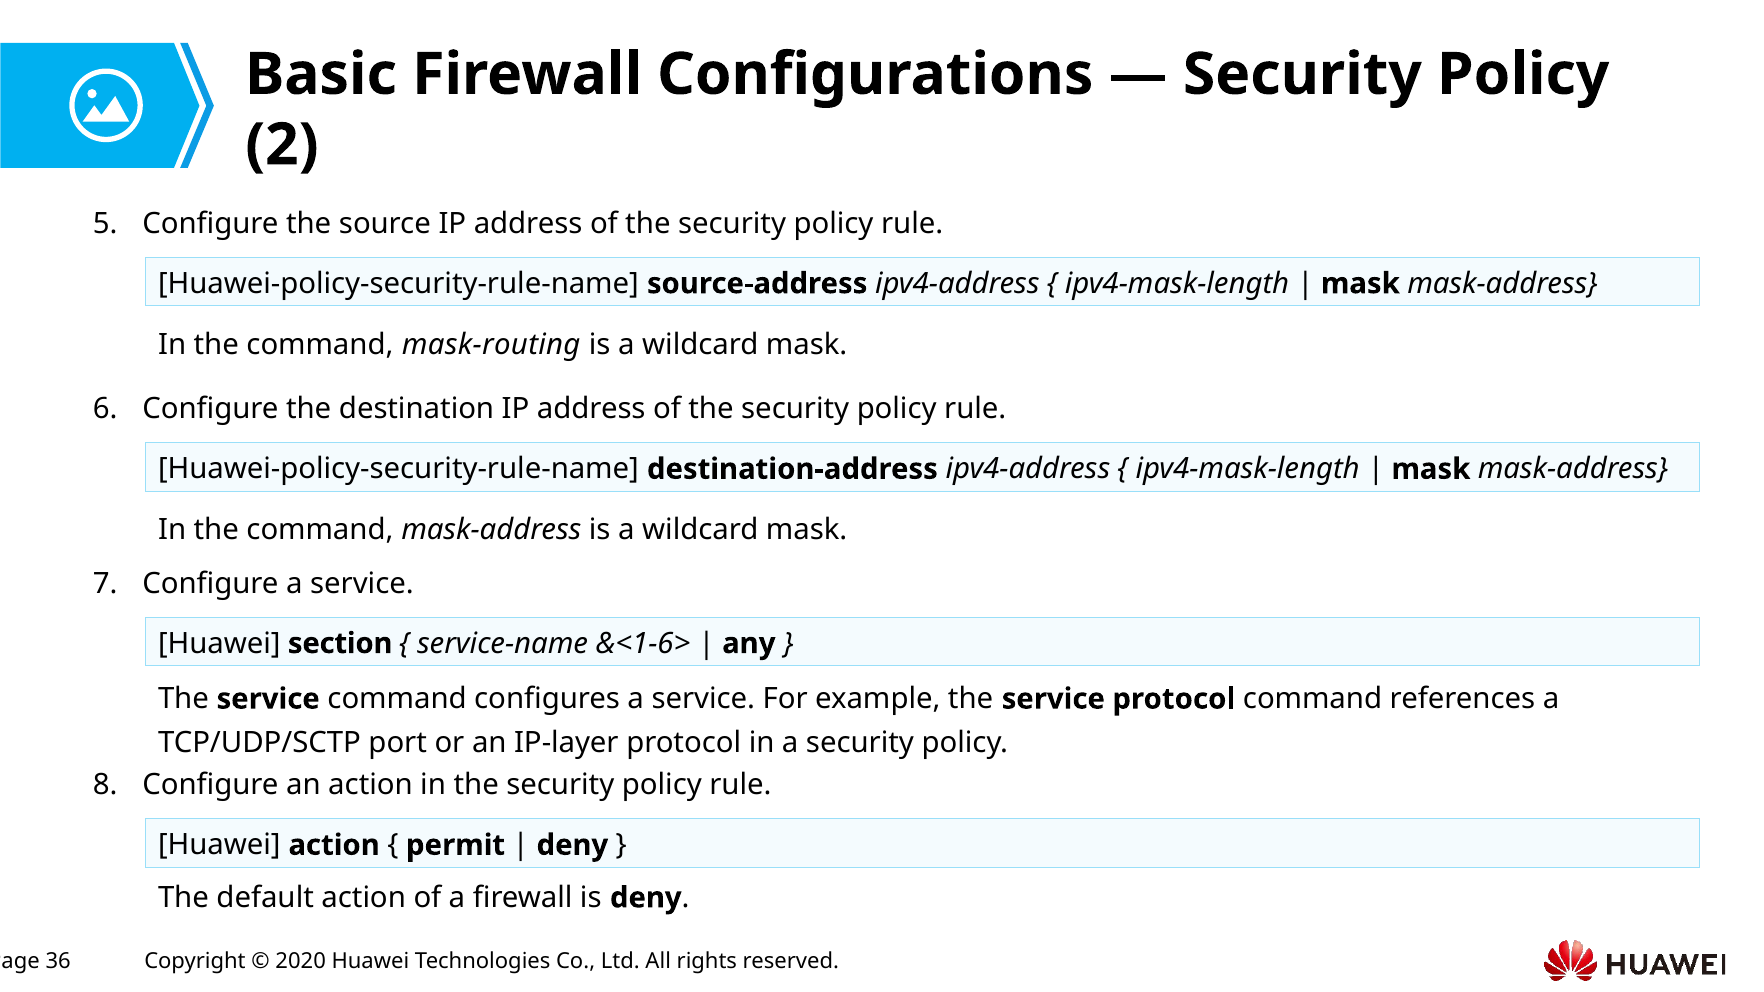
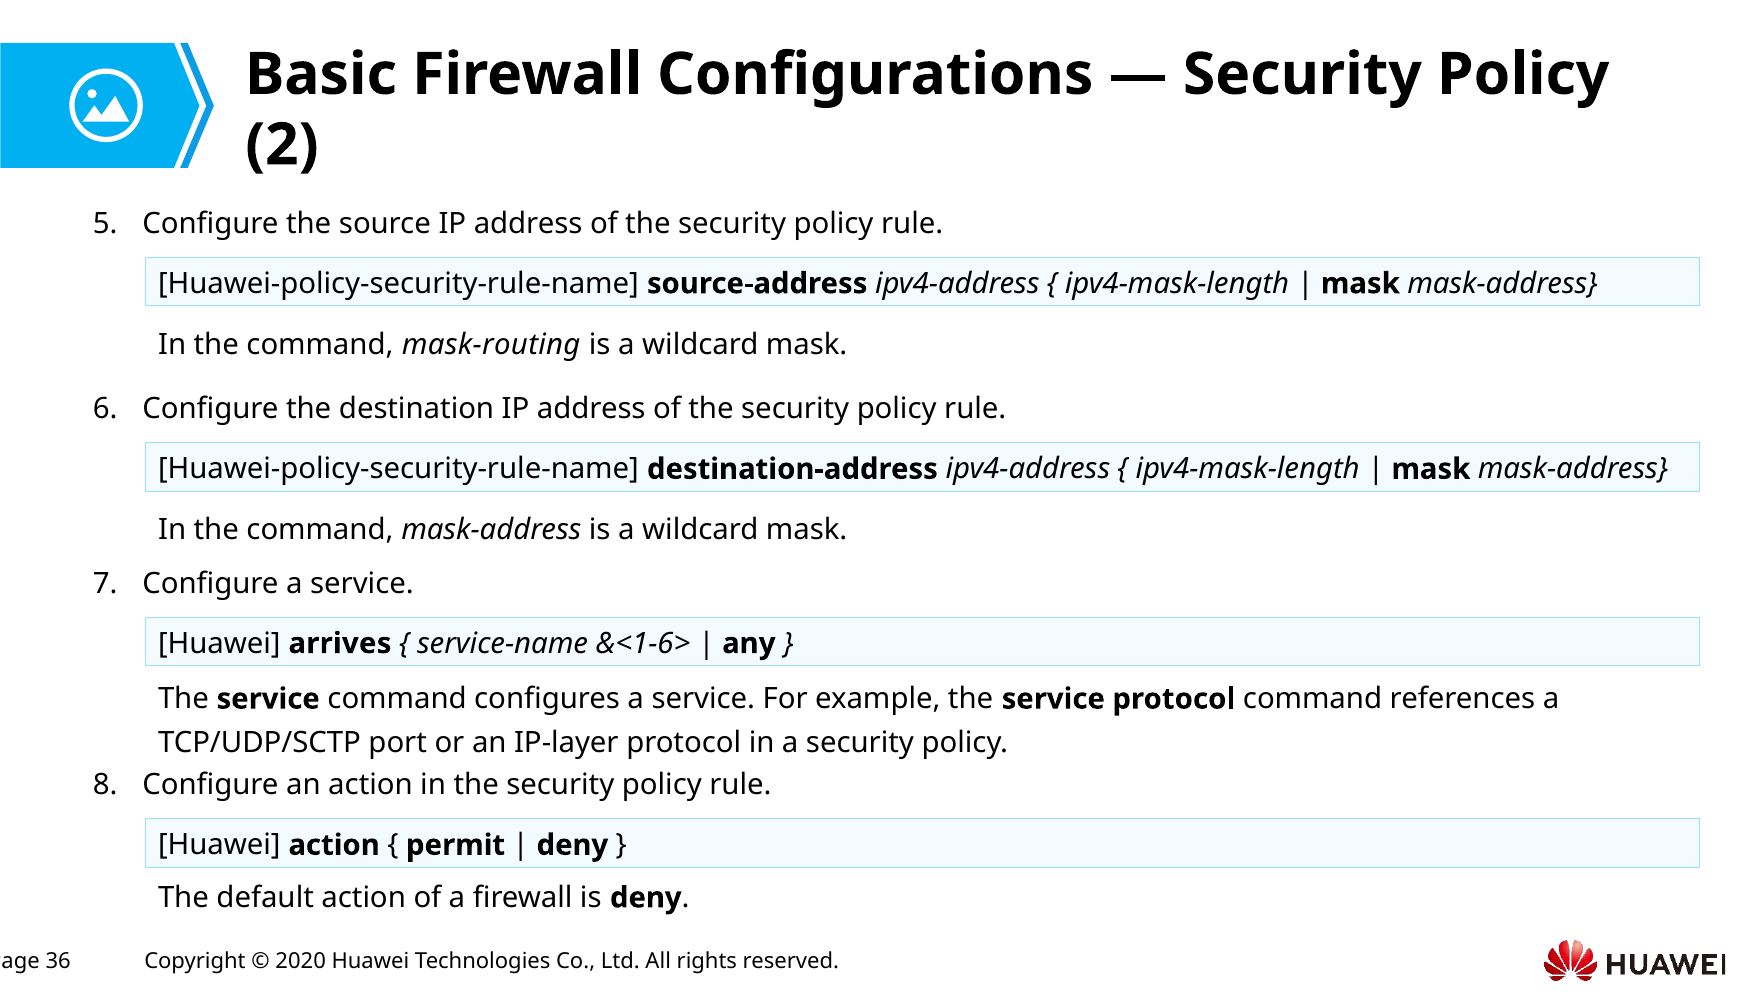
section: section -> arrives
